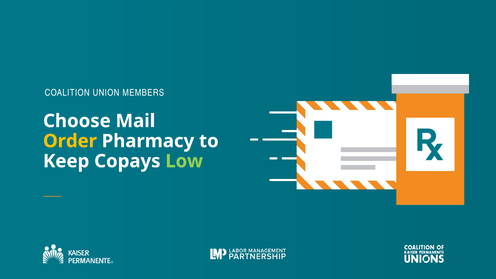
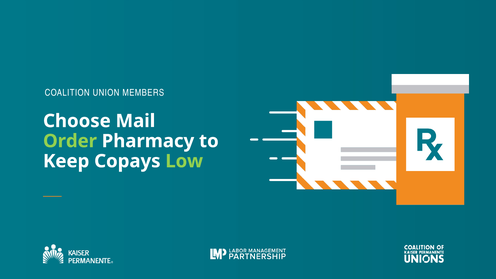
Order colour: yellow -> light green
